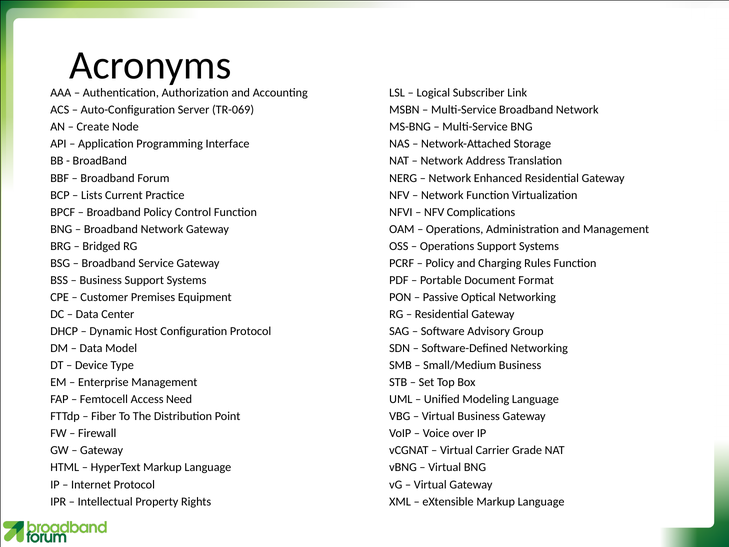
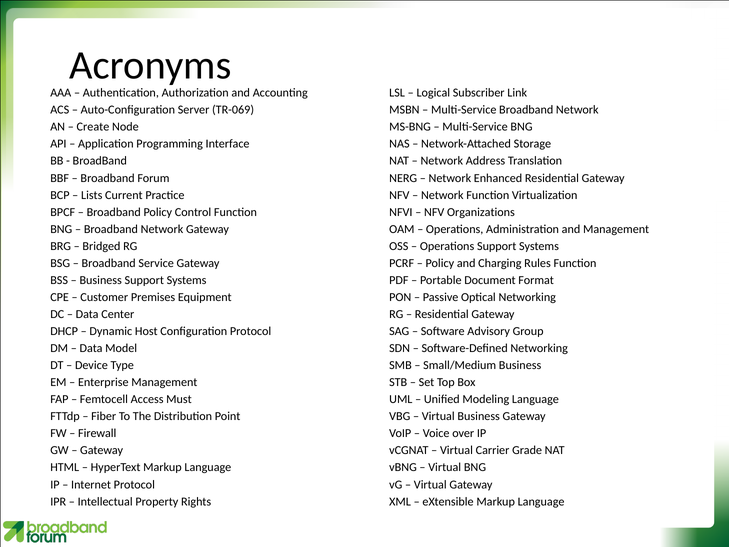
Complications: Complications -> Organizations
Need: Need -> Must
